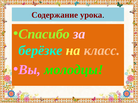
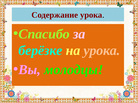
на класс: класс -> урока
